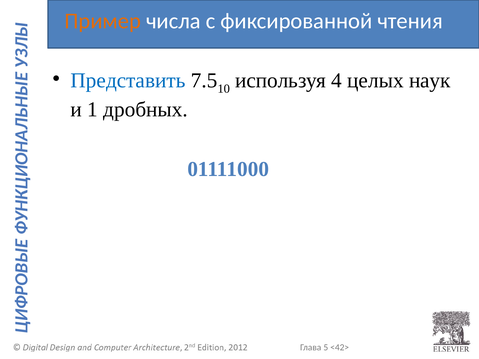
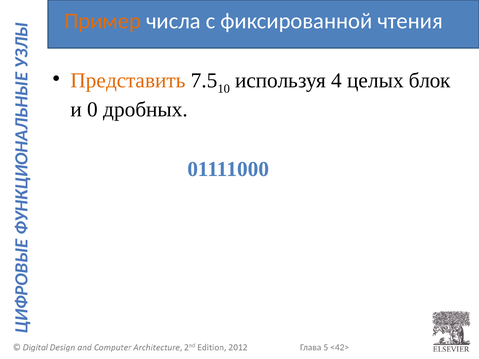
Представить colour: blue -> orange
наук: наук -> блок
1: 1 -> 0
